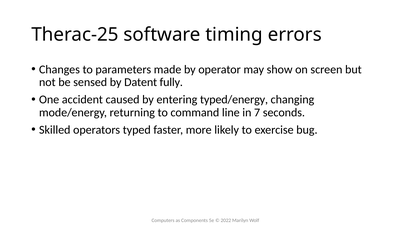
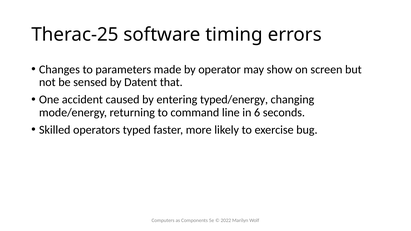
fully: fully -> that
7: 7 -> 6
